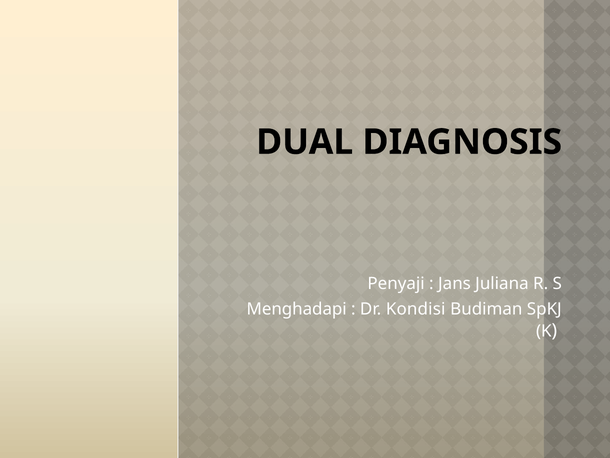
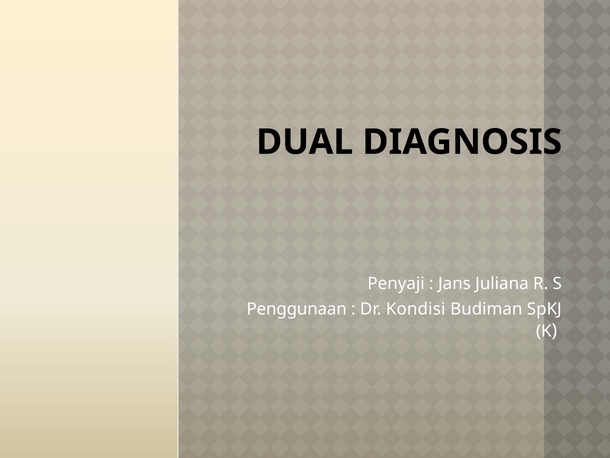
Menghadapi: Menghadapi -> Penggunaan
